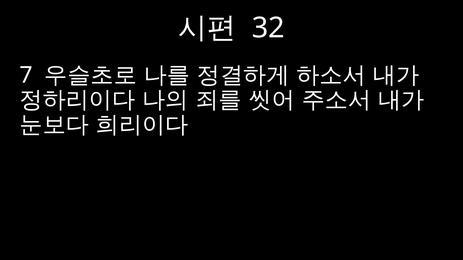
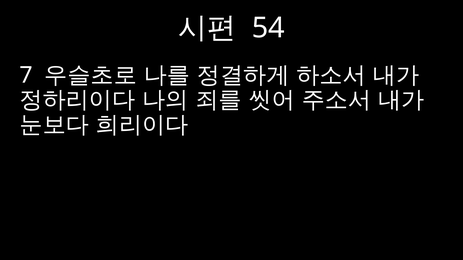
32: 32 -> 54
